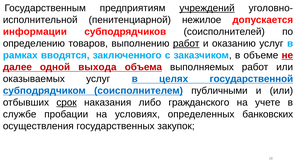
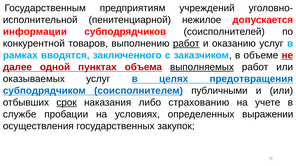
учреждений underline: present -> none
определению: определению -> конкурентной
выхода: выхода -> пунктах
выполняемых underline: none -> present
государственной: государственной -> предотвращения
гражданского: гражданского -> страхованию
банковских: банковских -> выражении
